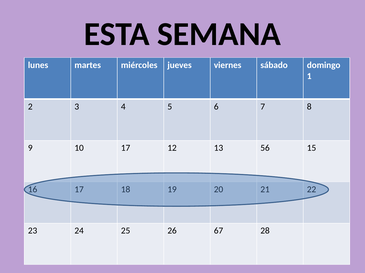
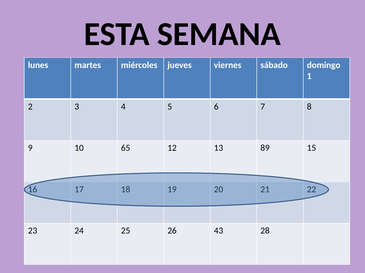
10 17: 17 -> 65
56: 56 -> 89
67: 67 -> 43
